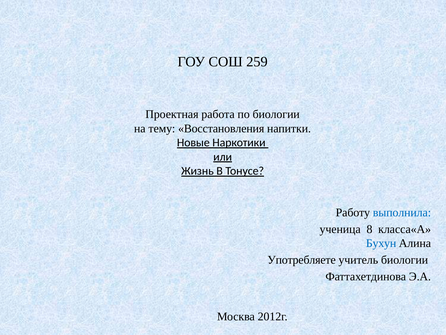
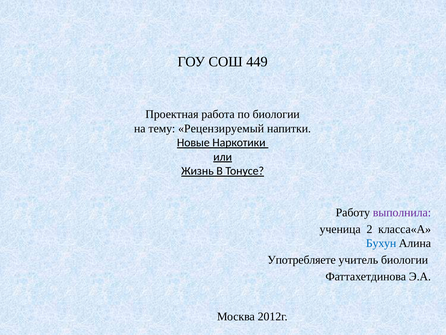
259: 259 -> 449
Восстановления: Восстановления -> Рецензируемый
выполнила colour: blue -> purple
8: 8 -> 2
